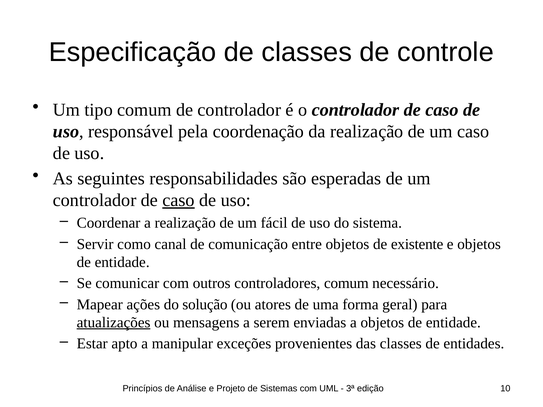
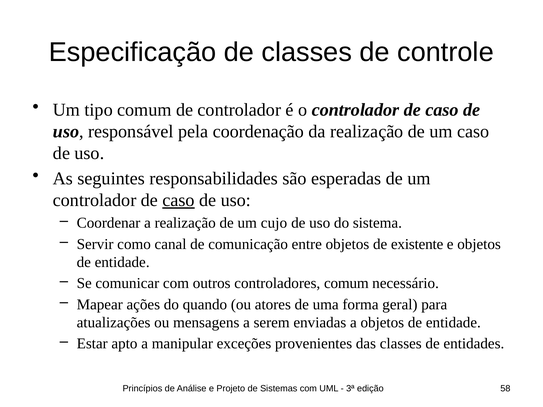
fácil: fácil -> cujo
solução: solução -> quando
atualizações underline: present -> none
10: 10 -> 58
